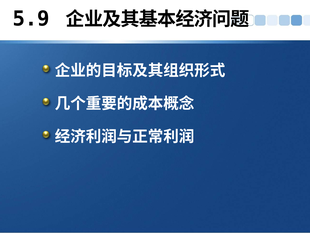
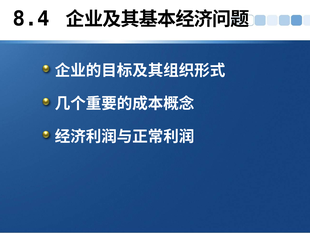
5.9: 5.9 -> 8.4
